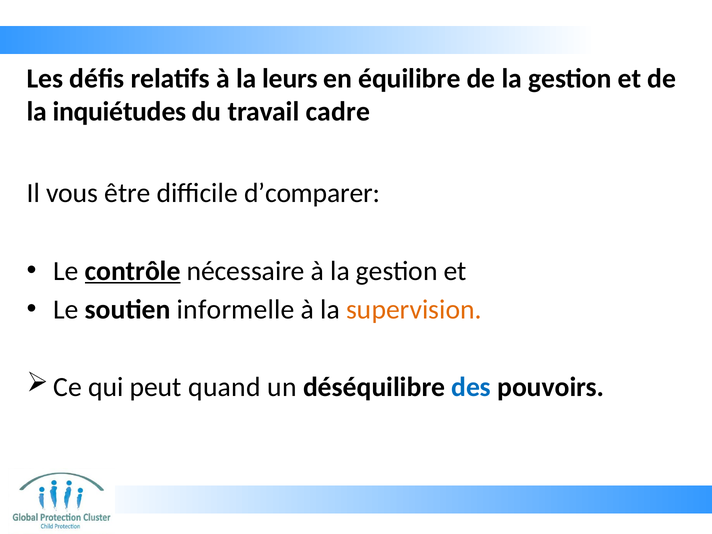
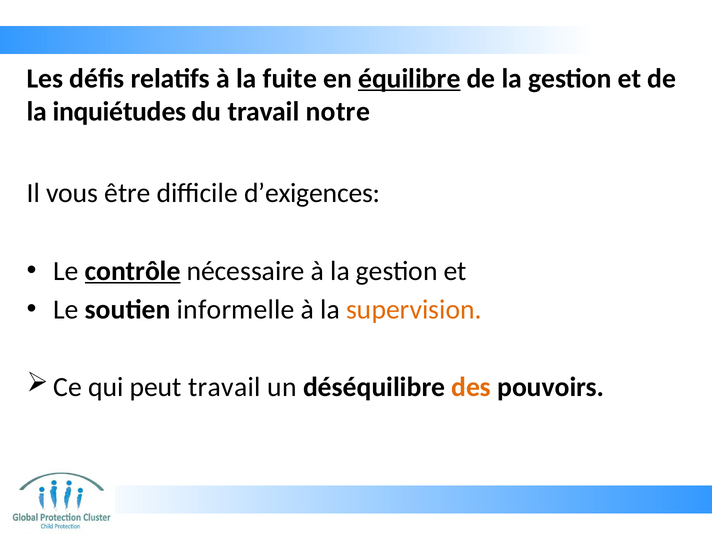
leurs: leurs -> fuite
équilibre underline: none -> present
cadre: cadre -> notre
d’comparer: d’comparer -> d’exigences
peut quand: quand -> travail
des colour: blue -> orange
